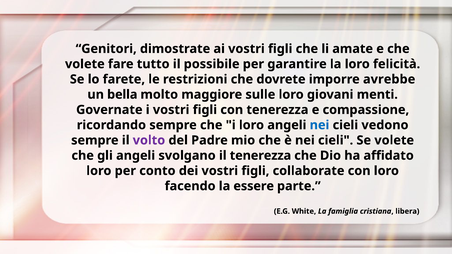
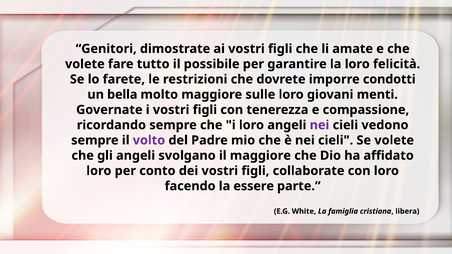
avrebbe: avrebbe -> condotti
nei at (320, 125) colour: blue -> purple
il tenerezza: tenerezza -> maggiore
